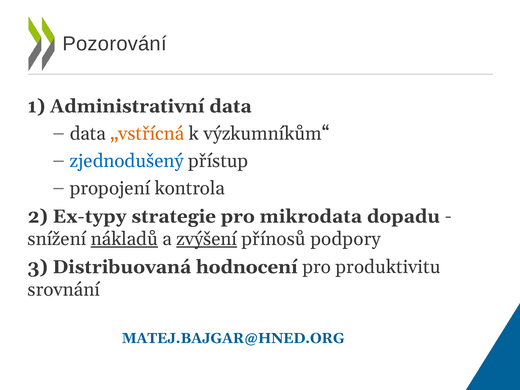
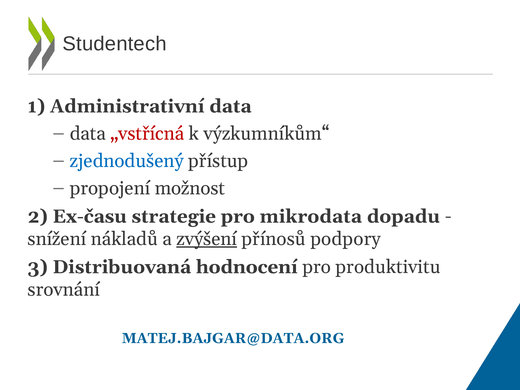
Pozorování: Pozorování -> Studentech
„vstřícná colour: orange -> red
kontrola: kontrola -> možnost
Ex-typy: Ex-typy -> Ex-času
nákladů underline: present -> none
MATEJ.BAJGAR@HNED.ORG: MATEJ.BAJGAR@HNED.ORG -> MATEJ.BAJGAR@DATA.ORG
